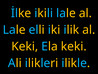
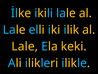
Keki at (25, 46): Keki -> Lale
